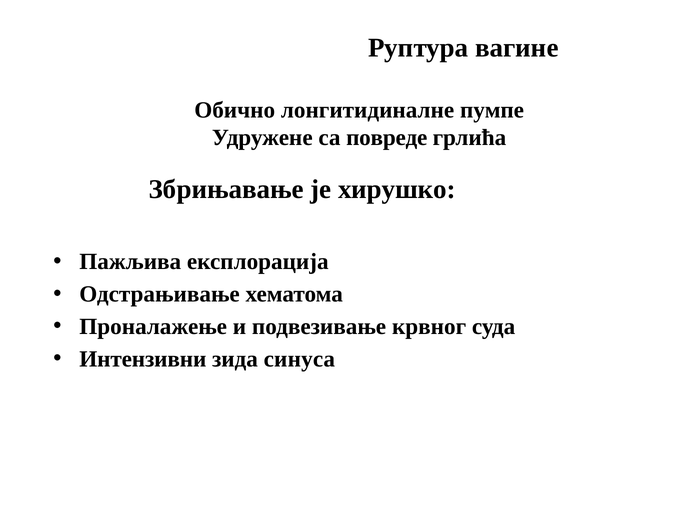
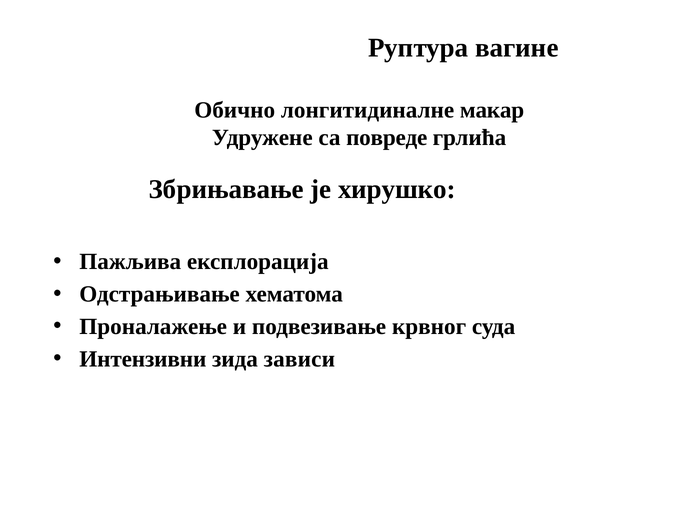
пумпе: пумпе -> макар
синуса: синуса -> зависи
